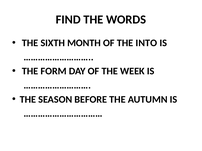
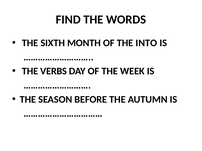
FORM: FORM -> VERBS
